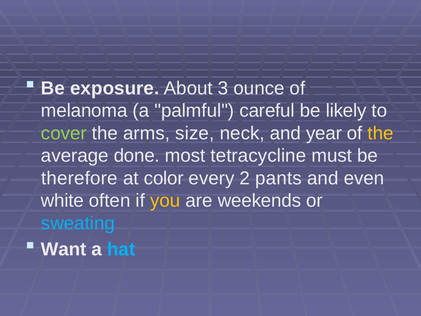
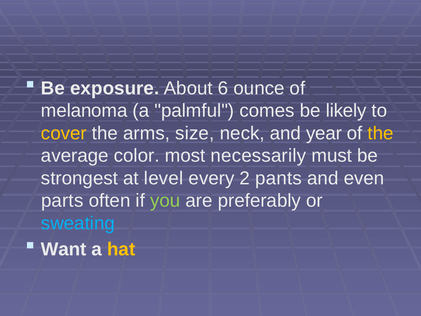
3: 3 -> 6
careful: careful -> comes
cover colour: light green -> yellow
done: done -> color
tetracycline: tetracycline -> necessarily
therefore: therefore -> strongest
color: color -> level
white: white -> parts
you colour: yellow -> light green
weekends: weekends -> preferably
hat colour: light blue -> yellow
